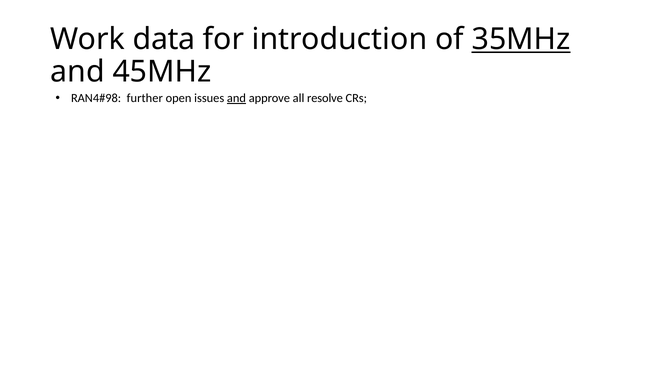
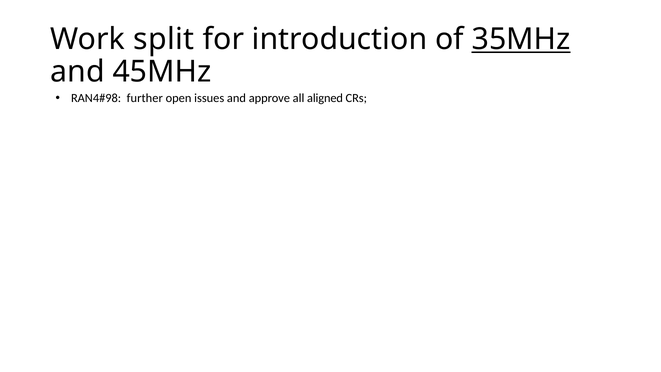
data: data -> split
and at (236, 98) underline: present -> none
resolve: resolve -> aligned
